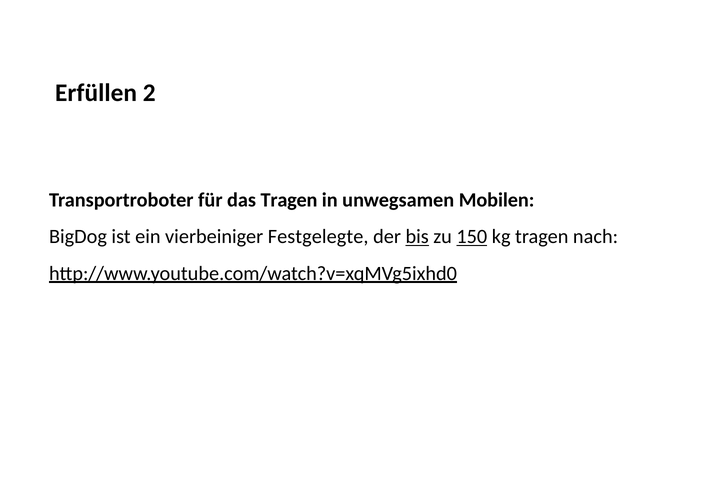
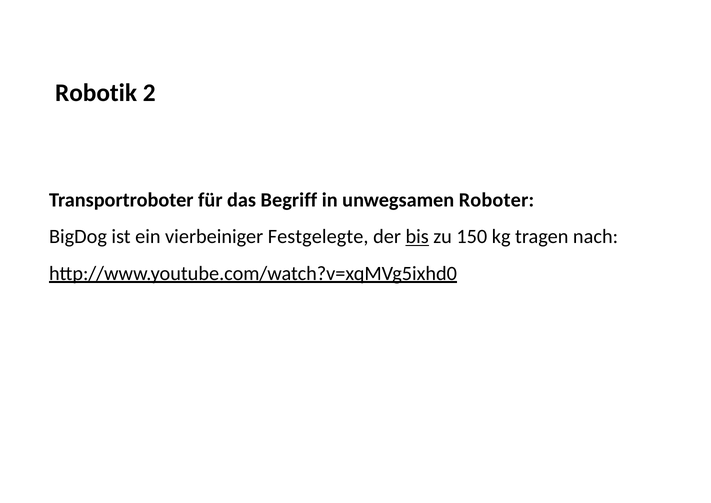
Erfüllen: Erfüllen -> Robotik
das Tragen: Tragen -> Begriff
Mobilen: Mobilen -> Roboter
150 underline: present -> none
